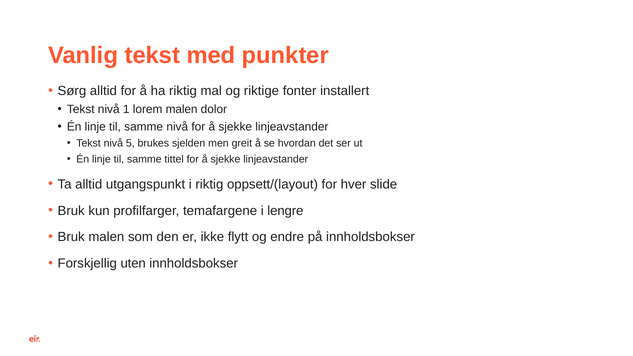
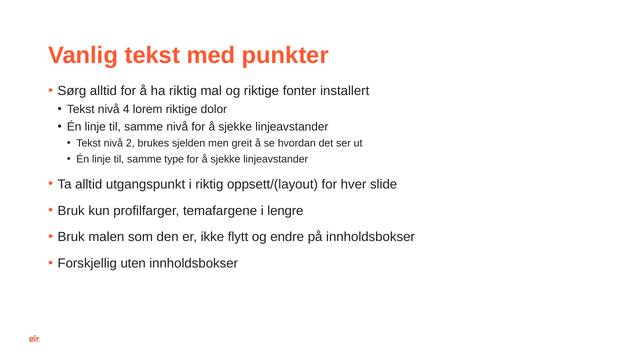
1: 1 -> 4
lorem malen: malen -> riktige
5: 5 -> 2
tittel: tittel -> type
